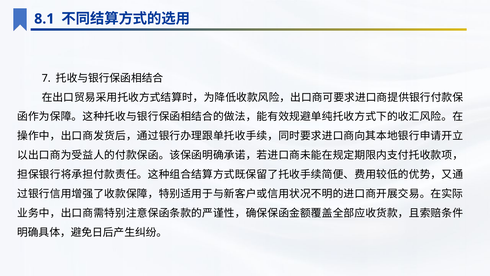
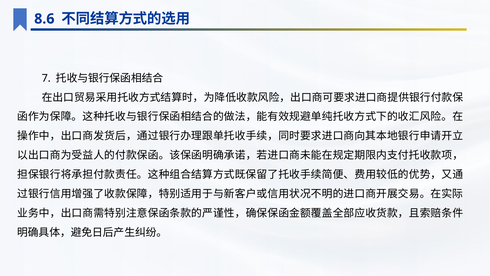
8.1: 8.1 -> 8.6
